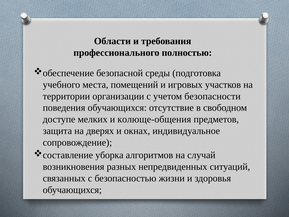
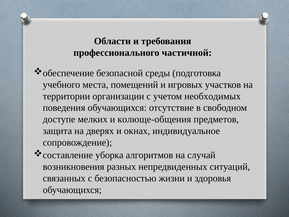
полностью: полностью -> частичной
безопасности: безопасности -> необходимых
